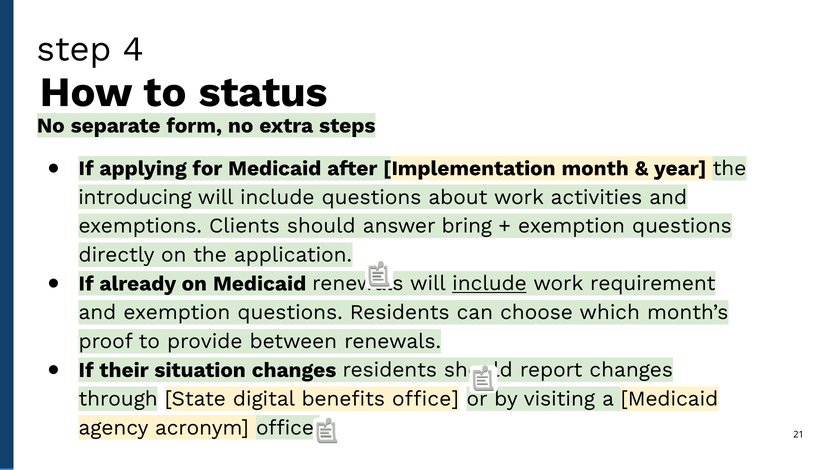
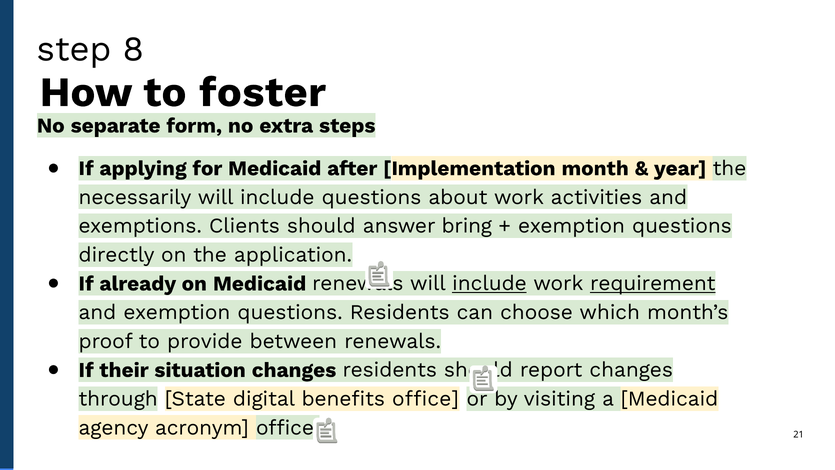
4: 4 -> 8
status: status -> foster
introducing: introducing -> necessarily
requirement underline: none -> present
